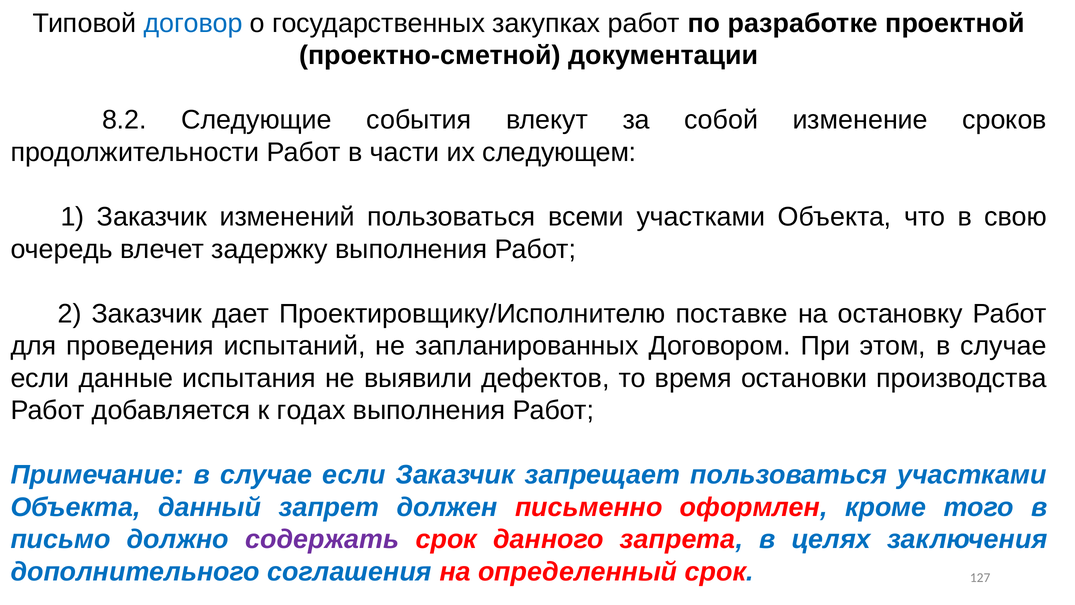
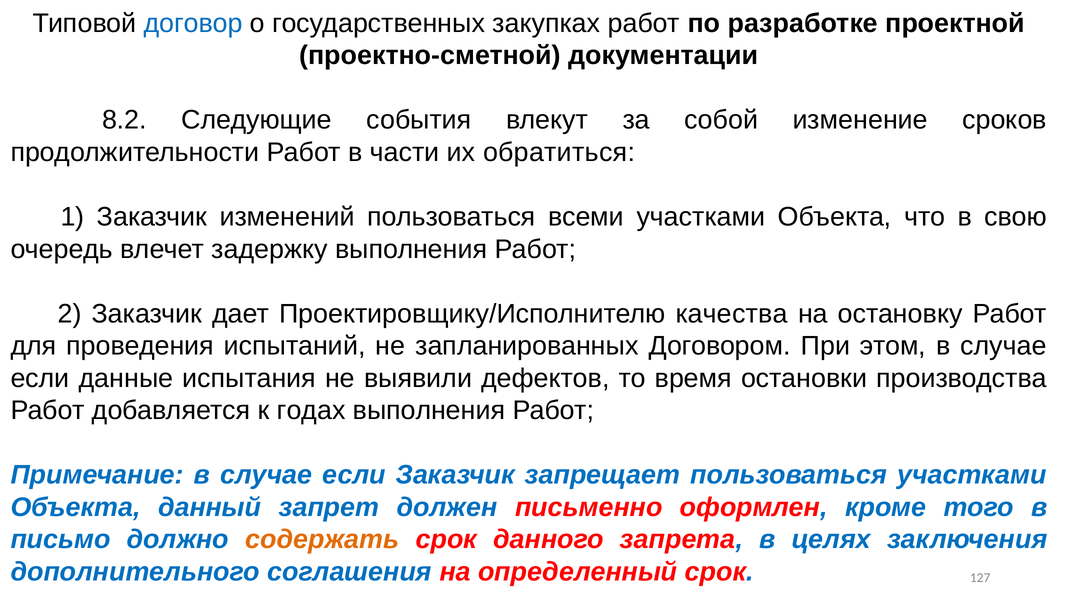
следующем: следующем -> обратиться
поставке: поставке -> качества
содержать colour: purple -> orange
